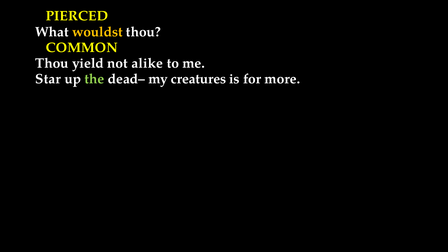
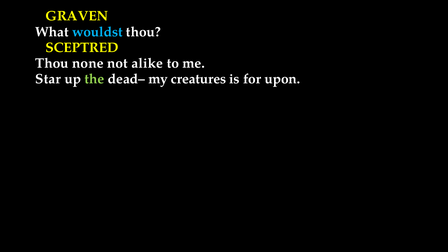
PIERCED: PIERCED -> GRAVEN
wouldst colour: yellow -> light blue
COMMON: COMMON -> SCEPTRED
yield: yield -> none
more: more -> upon
